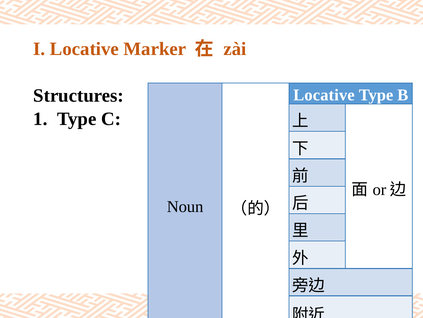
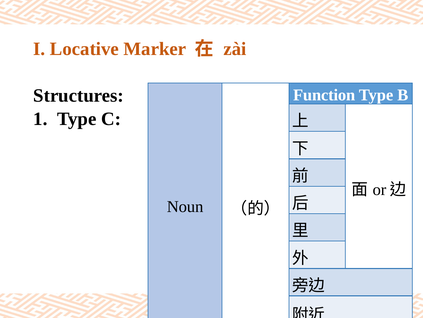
Locative at (324, 95): Locative -> Function
